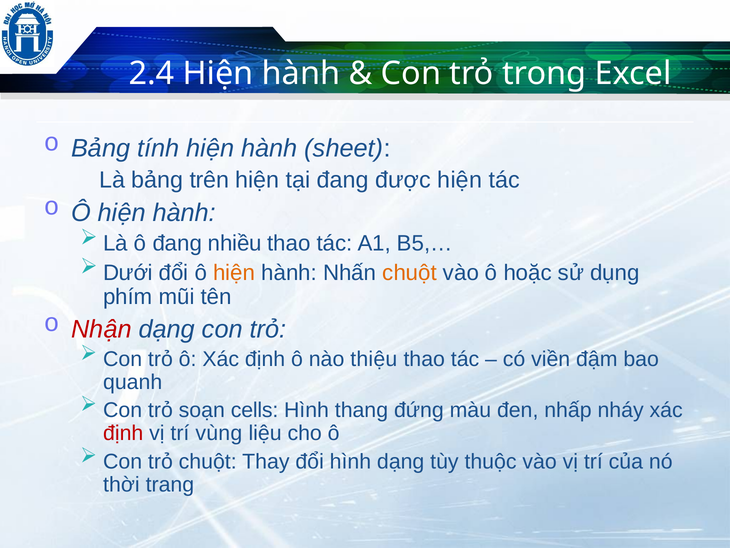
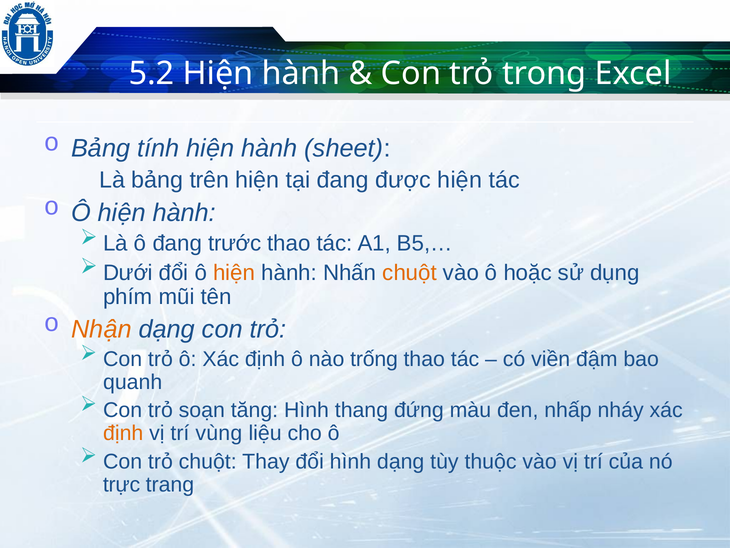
2.4: 2.4 -> 5.2
nhiều: nhiều -> trước
Nhận colour: red -> orange
thiệu: thiệu -> trống
cells: cells -> tăng
định at (123, 433) colour: red -> orange
thời: thời -> trực
